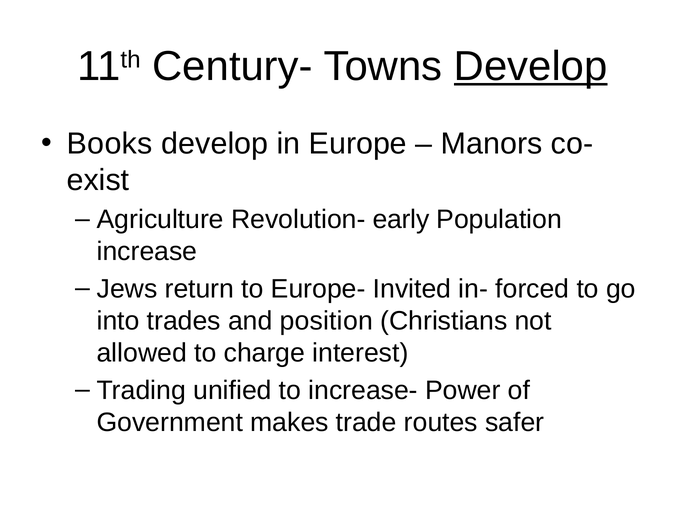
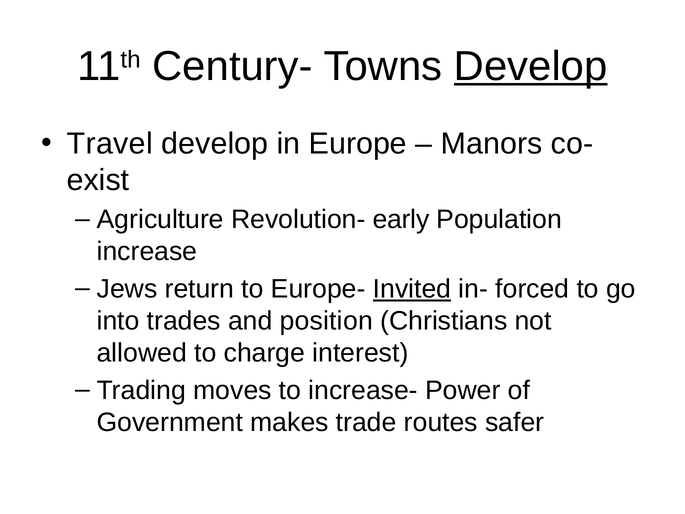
Books: Books -> Travel
Invited underline: none -> present
unified: unified -> moves
